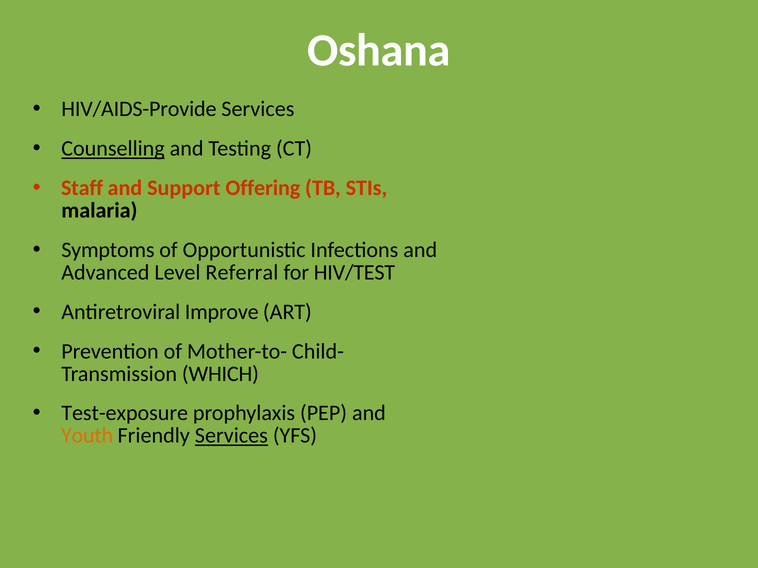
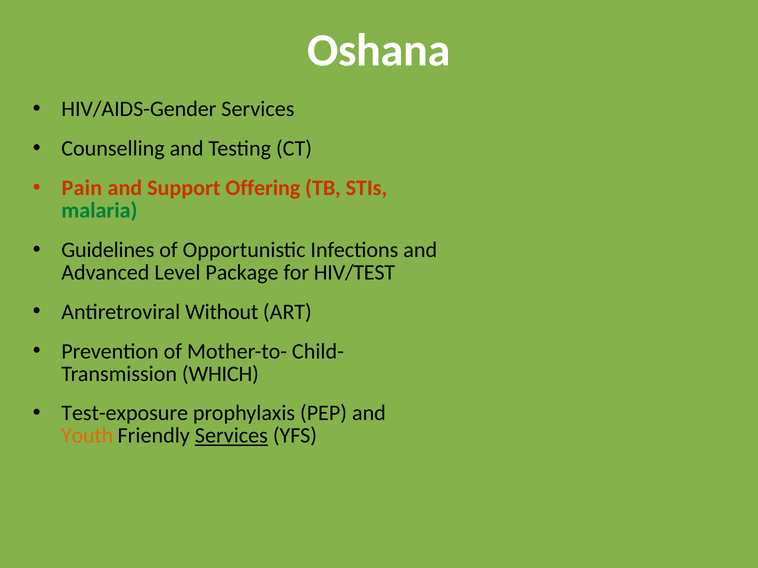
HIV/AIDS-Provide: HIV/AIDS-Provide -> HIV/AIDS-Gender
Counselling underline: present -> none
Staff: Staff -> Pain
malaria colour: black -> green
Symptoms: Symptoms -> Guidelines
Referral: Referral -> Package
Improve: Improve -> Without
